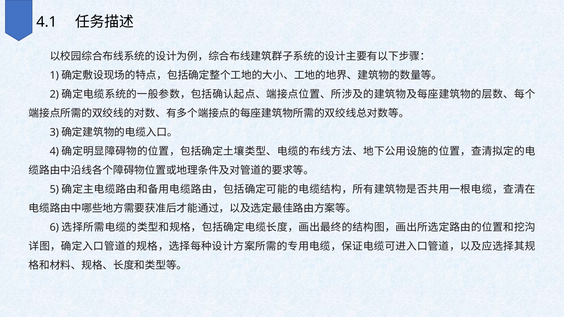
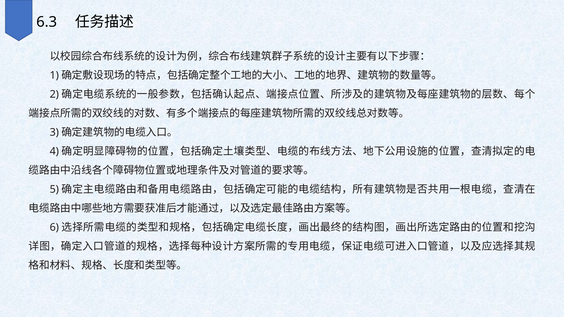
4.1: 4.1 -> 6.3
